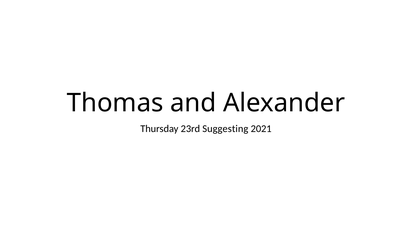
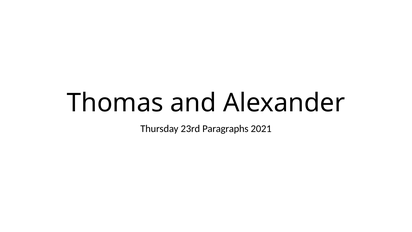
Suggesting: Suggesting -> Paragraphs
